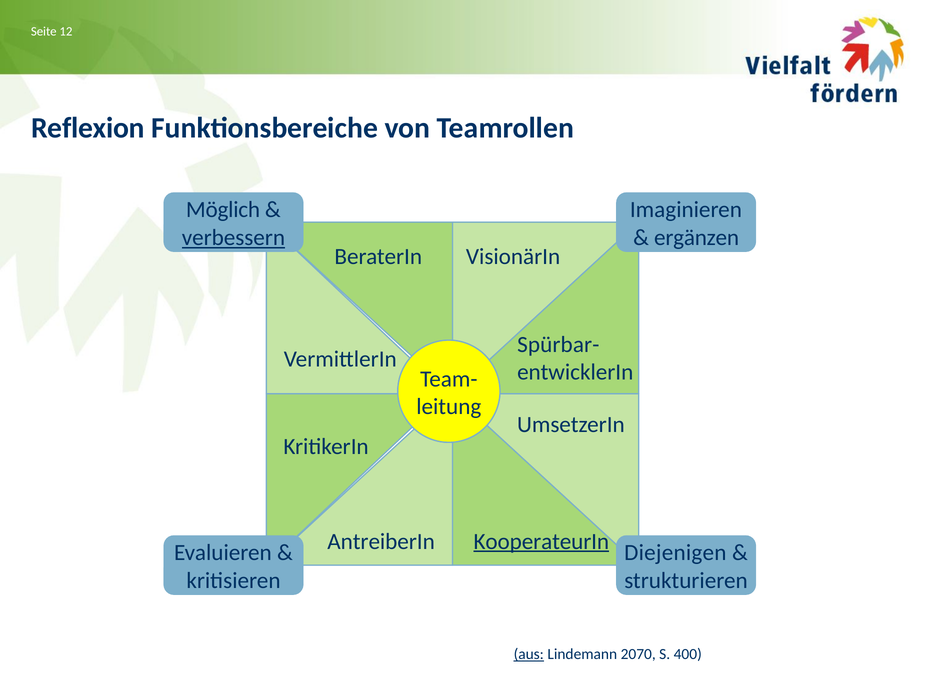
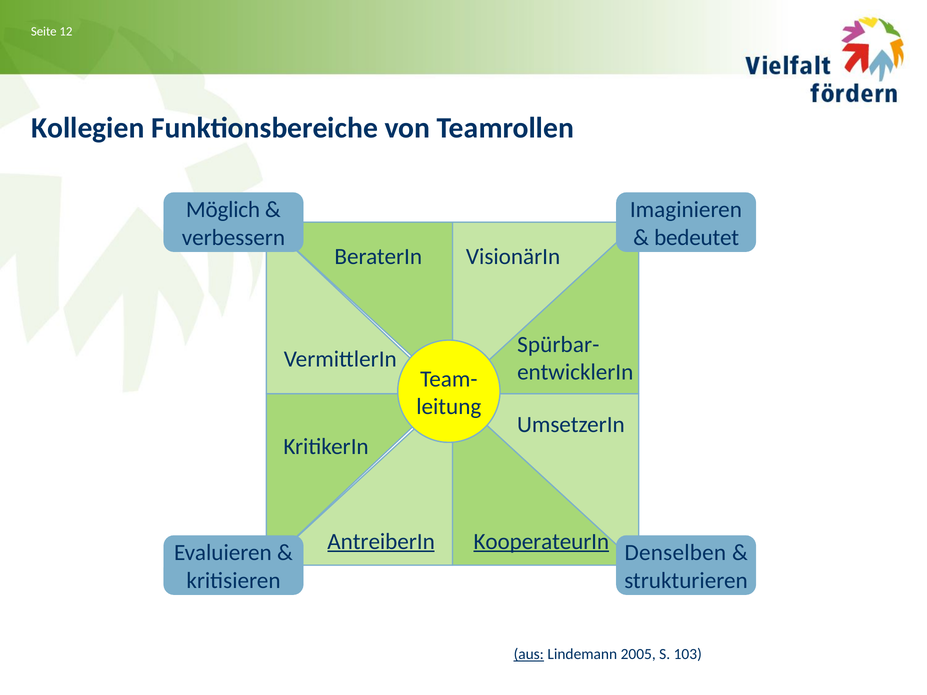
Reflexion: Reflexion -> Kollegien
verbessern underline: present -> none
ergänzen: ergänzen -> bedeutet
AntreiberIn underline: none -> present
Diejenigen: Diejenigen -> Denselben
2070: 2070 -> 2005
400: 400 -> 103
